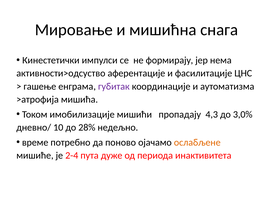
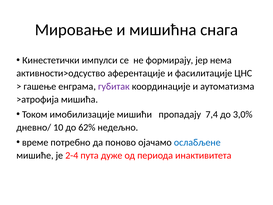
4,3: 4,3 -> 7,4
28%: 28% -> 62%
ослабљене colour: orange -> blue
